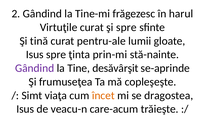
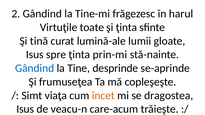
Virtuţile curat: curat -> toate
şi spre: spre -> ţinta
pentru-ale: pentru-ale -> lumină-ale
Gândind at (35, 68) colour: purple -> blue
desăvârşit: desăvârşit -> desprinde
